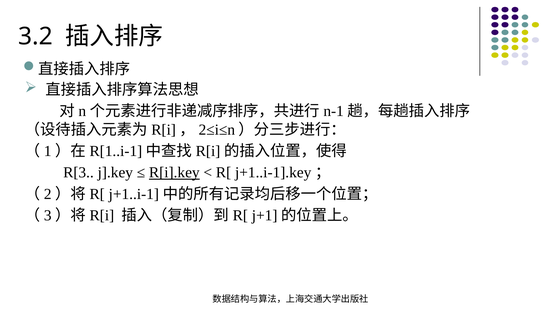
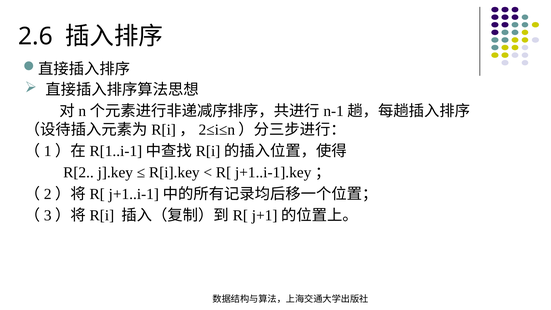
3.2: 3.2 -> 2.6
R[3: R[3 -> R[2
R[i].key underline: present -> none
